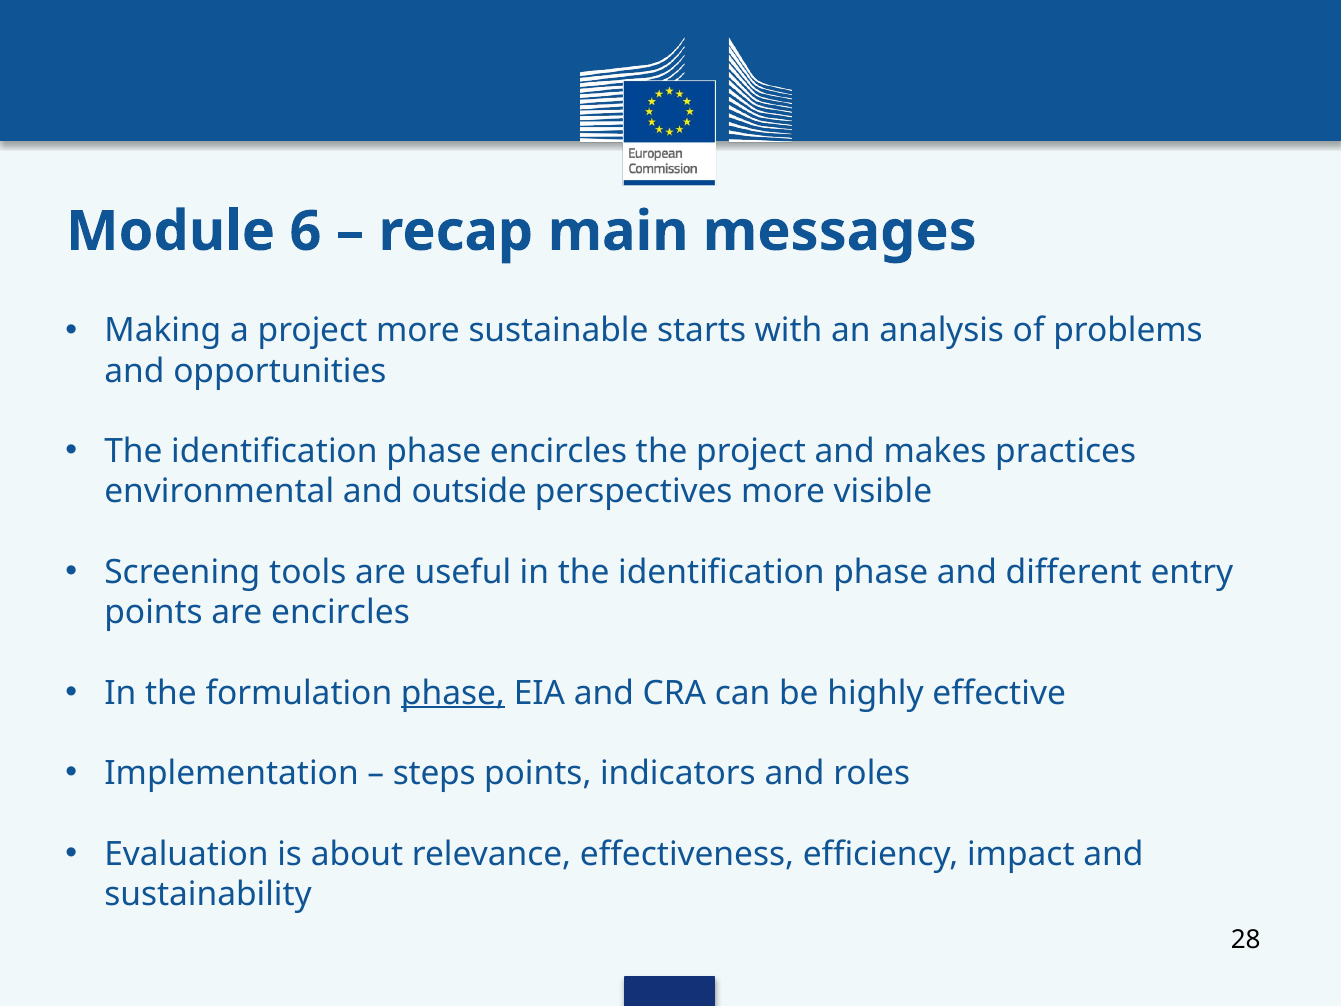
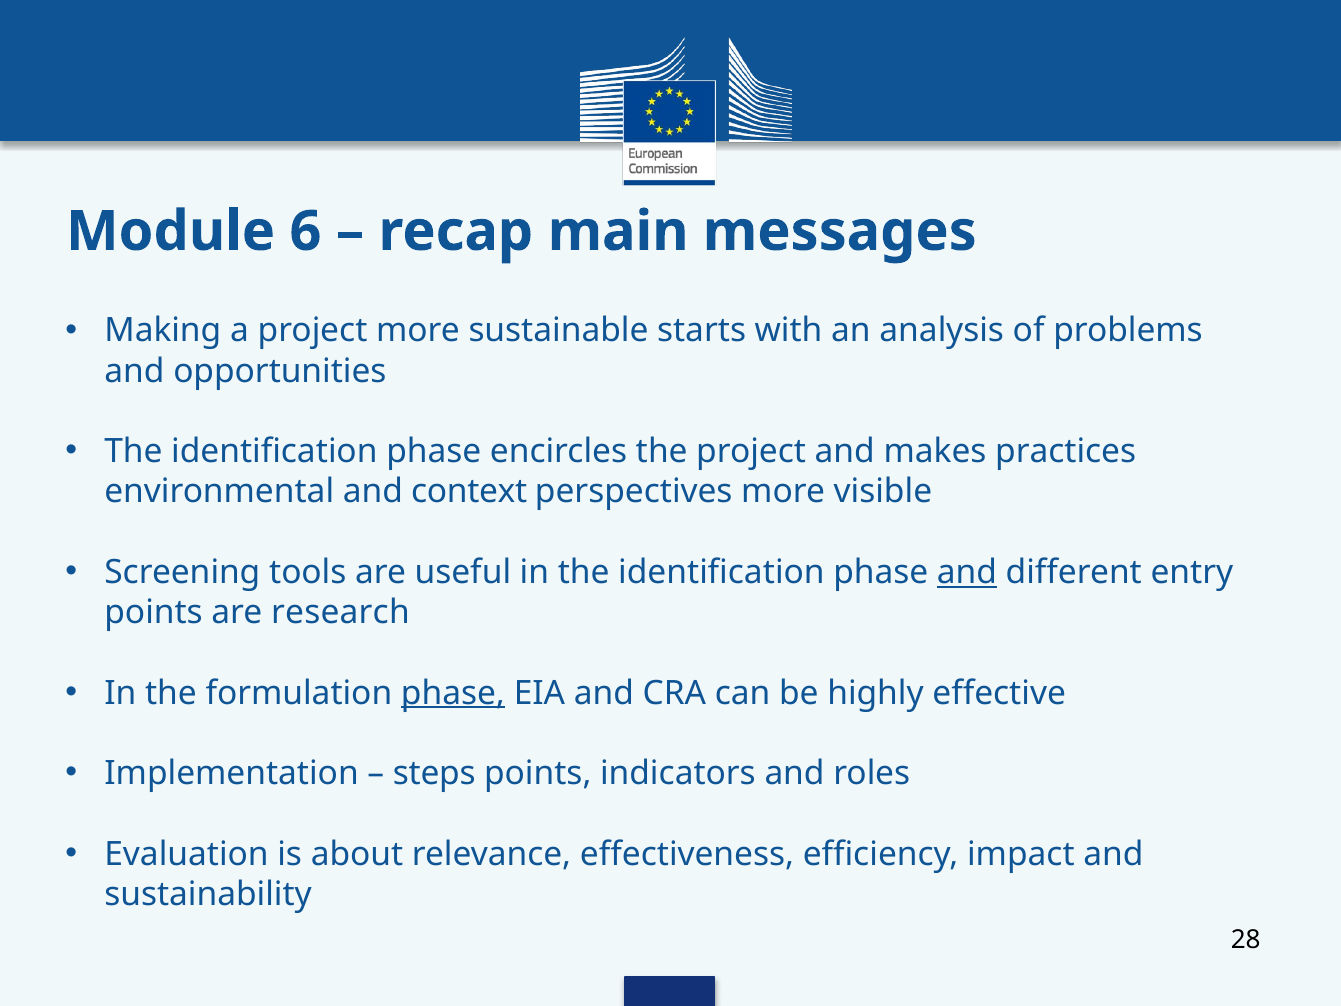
outside: outside -> context
and at (967, 572) underline: none -> present
are encircles: encircles -> research
